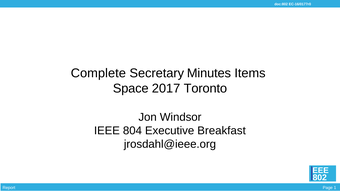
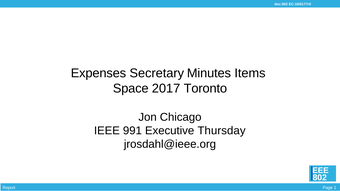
Complete: Complete -> Expenses
Windsor: Windsor -> Chicago
804: 804 -> 991
Breakfast: Breakfast -> Thursday
